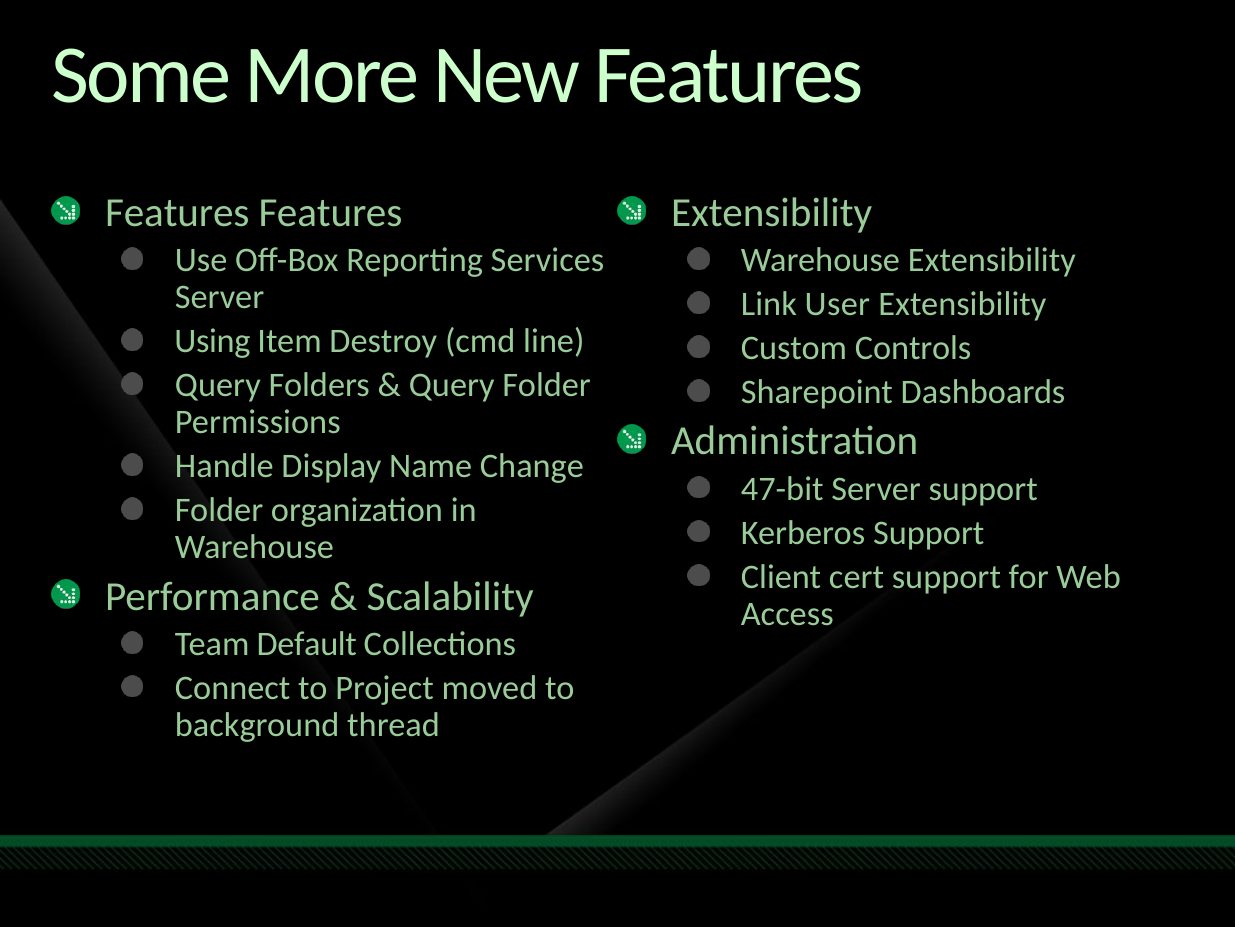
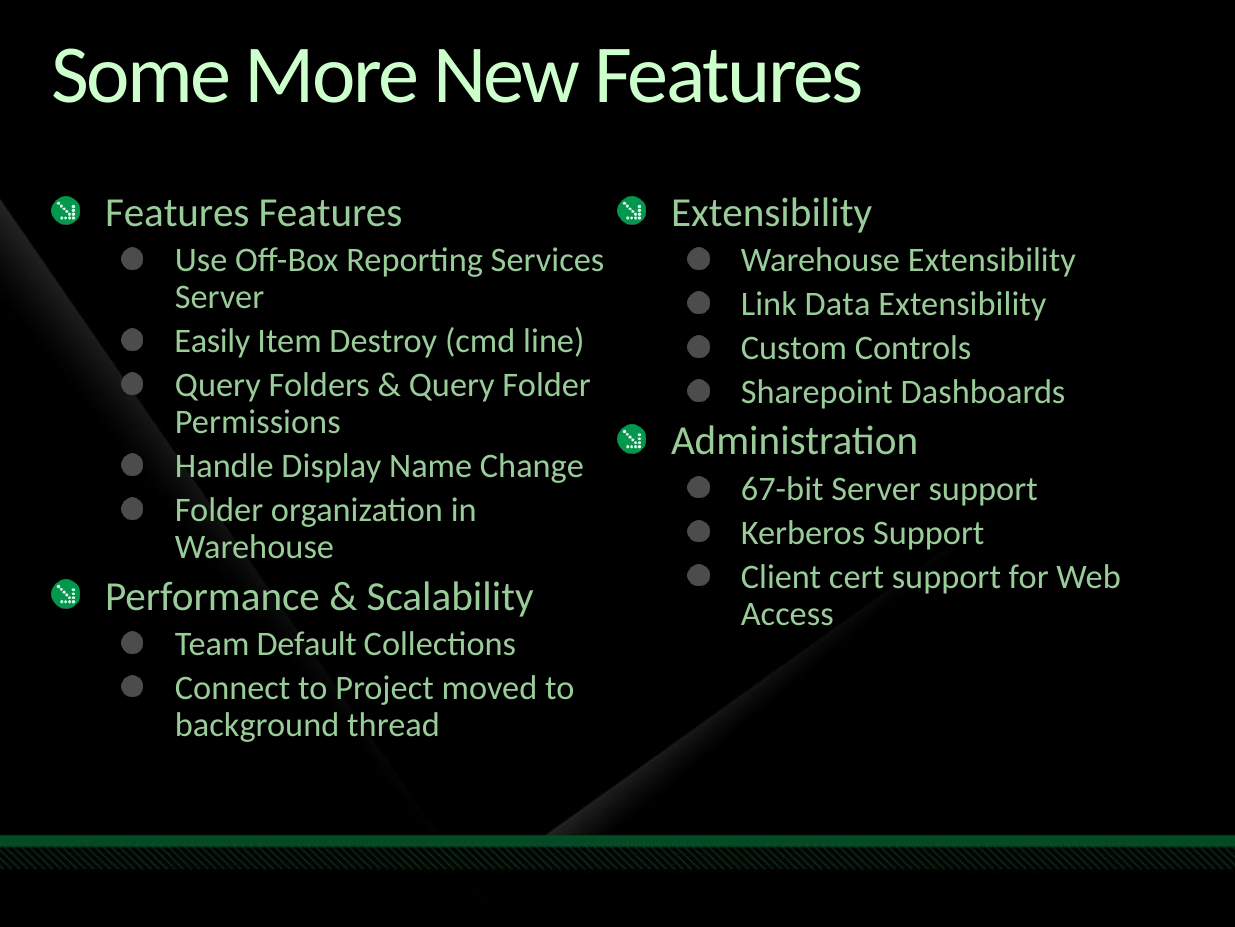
User: User -> Data
Using: Using -> Easily
47-bit: 47-bit -> 67-bit
